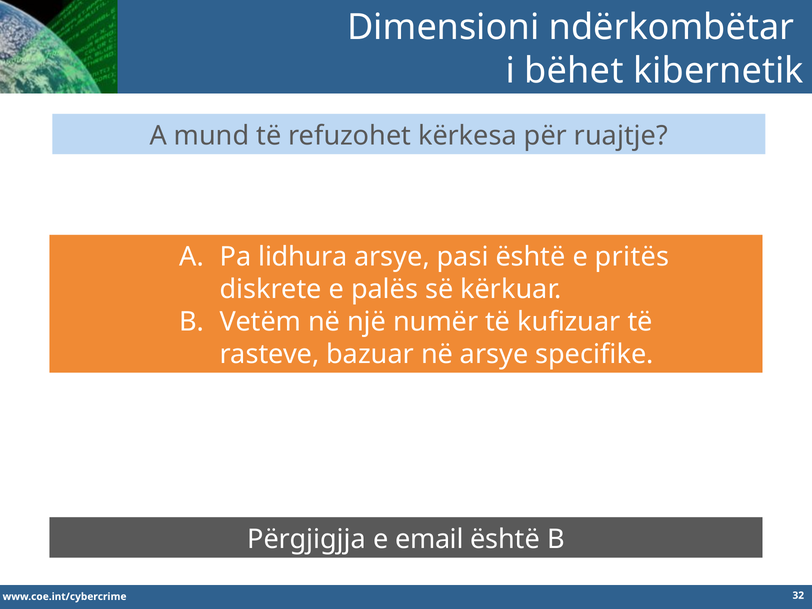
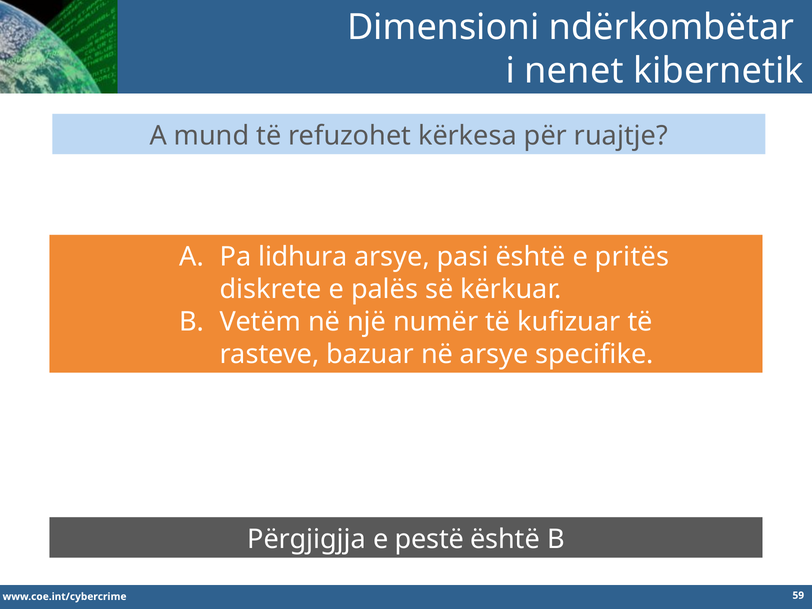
bëhet: bëhet -> nenet
email: email -> pestë
32: 32 -> 59
